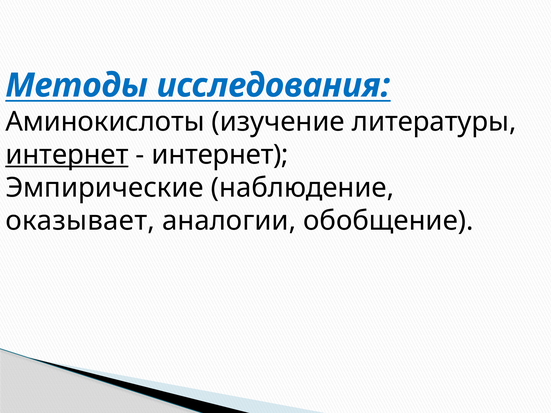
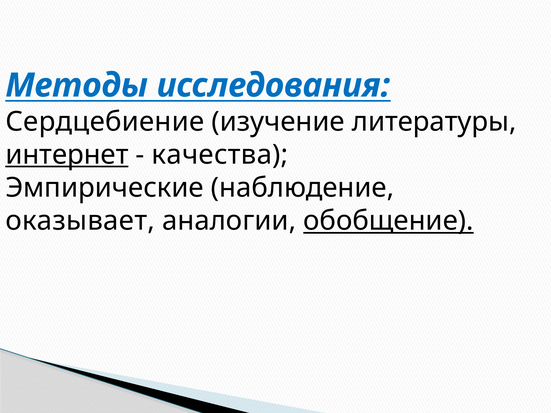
Аминокислоты: Аминокислоты -> Сердцебиение
интернет at (220, 155): интернет -> качества
обобщение underline: none -> present
